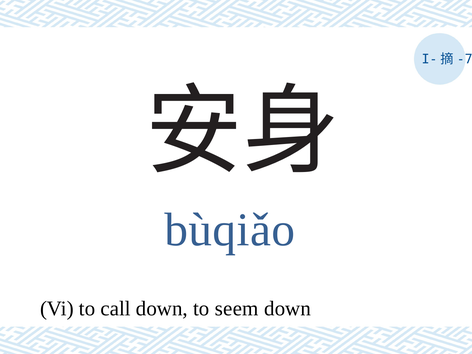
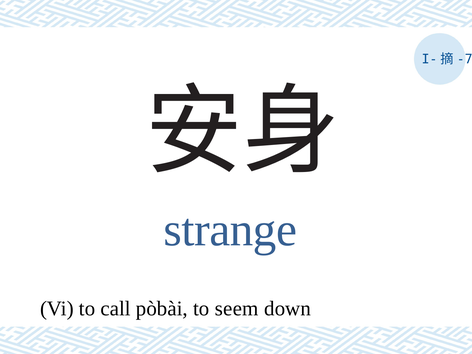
bùqiǎo: bùqiǎo -> strange
call down: down -> pòbài
